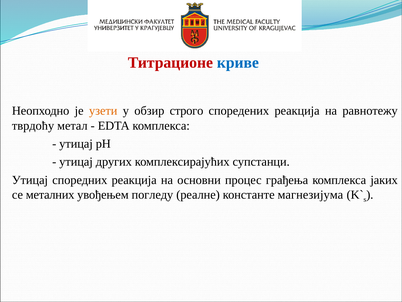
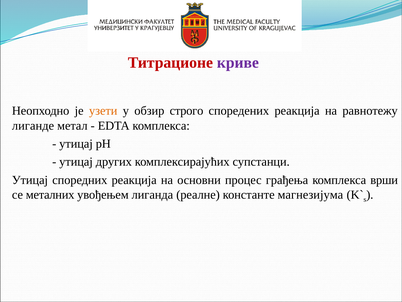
криве colour: blue -> purple
тврдоћу: тврдоћу -> лиганде
јаких: јаких -> врши
погледу: погледу -> лиганда
